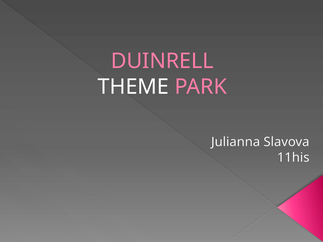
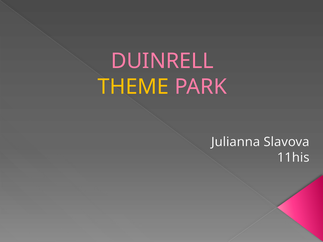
THEME colour: white -> yellow
